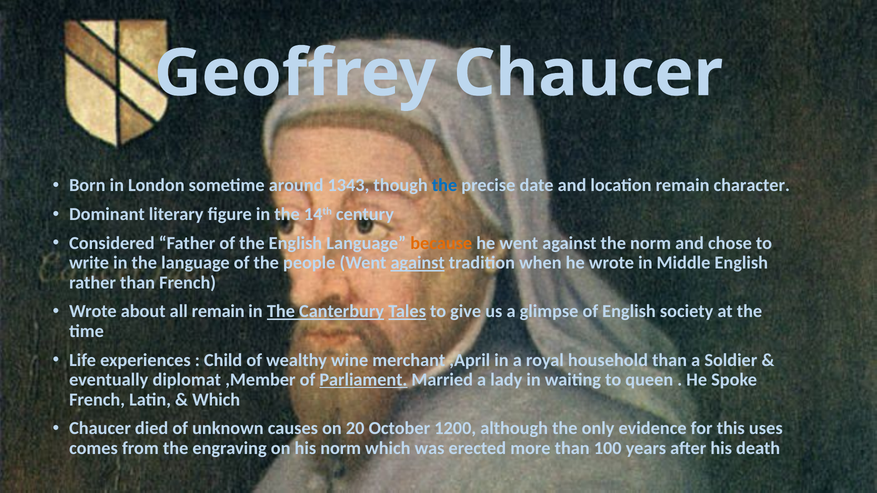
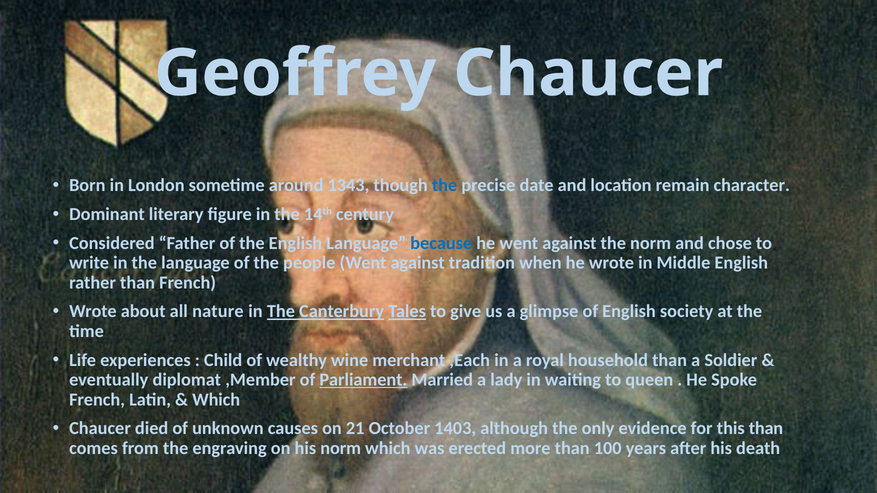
because colour: orange -> blue
against at (418, 263) underline: present -> none
all remain: remain -> nature
,April: ,April -> ,Each
20: 20 -> 21
1200: 1200 -> 1403
this uses: uses -> than
